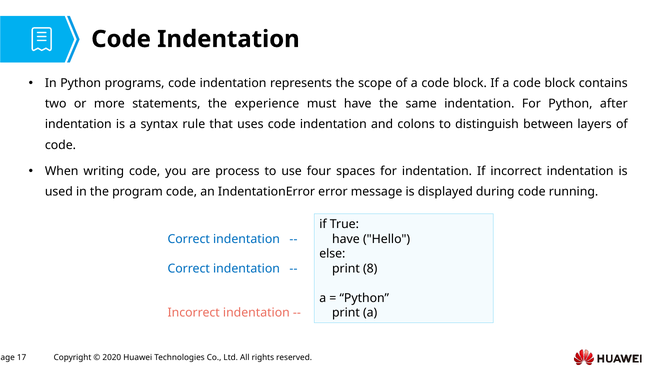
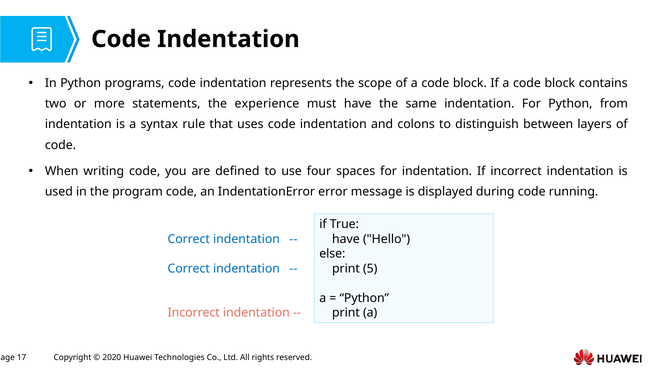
after: after -> from
process: process -> defined
8: 8 -> 5
